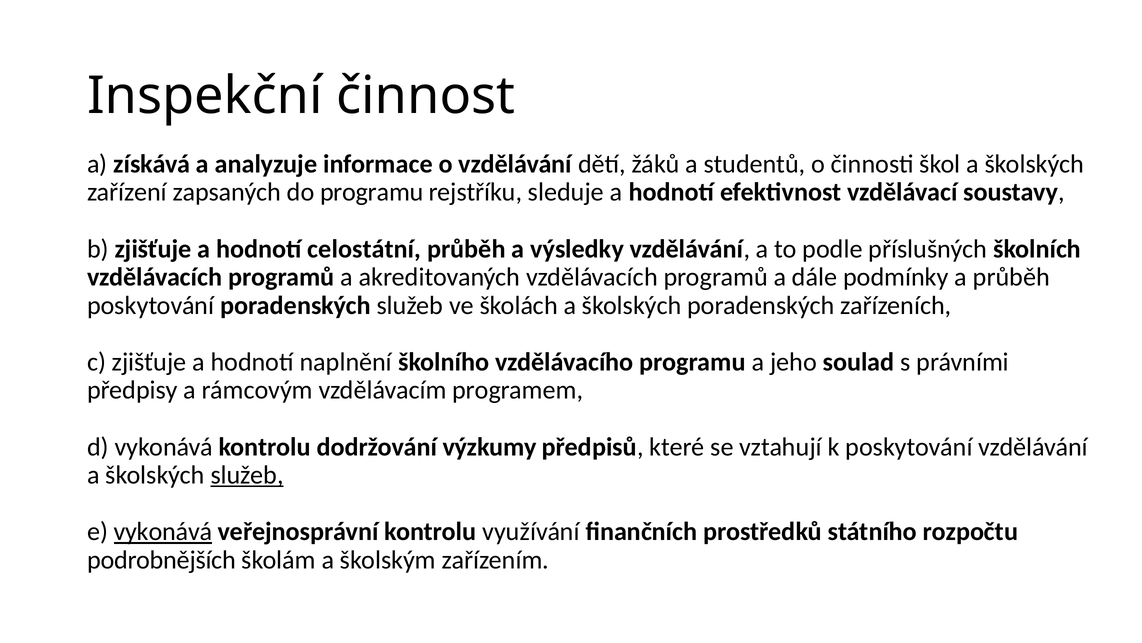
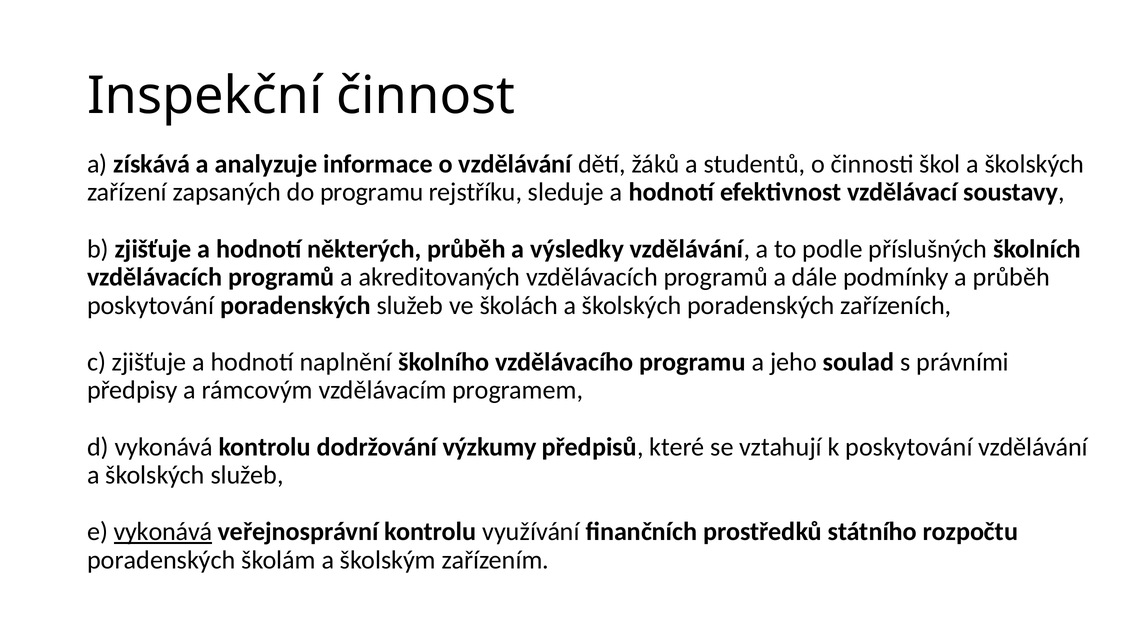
celostátní: celostátní -> některých
služeb at (247, 475) underline: present -> none
podrobnějších at (161, 559): podrobnějších -> poradenských
